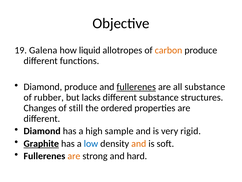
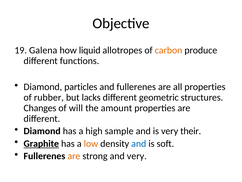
Diamond produce: produce -> particles
fullerenes at (136, 87) underline: present -> none
all substance: substance -> properties
different substance: substance -> geometric
still: still -> will
ordered: ordered -> amount
rigid: rigid -> their
low colour: blue -> orange
and at (139, 143) colour: orange -> blue
and hard: hard -> very
